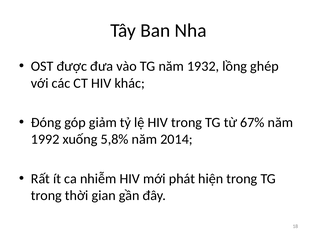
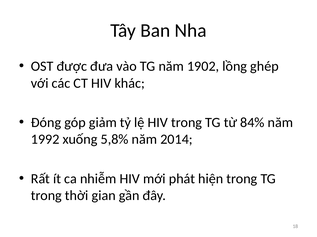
1932: 1932 -> 1902
67%: 67% -> 84%
